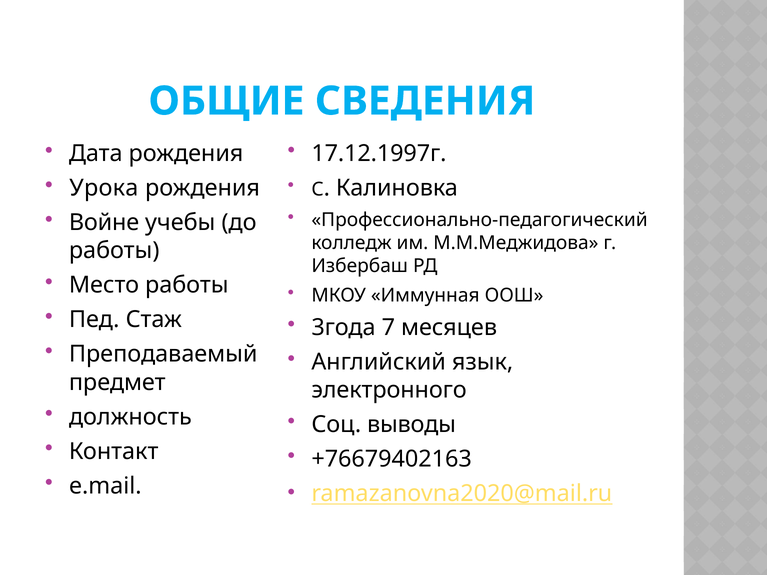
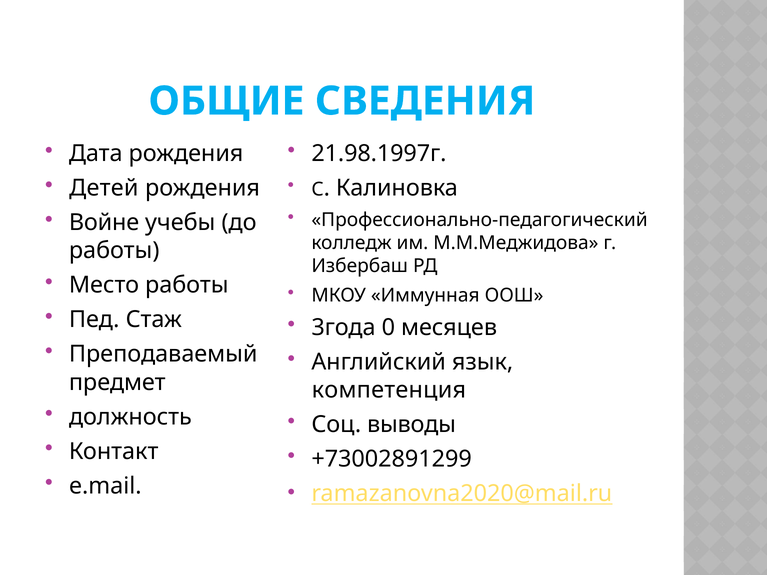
17.12.1997г: 17.12.1997г -> 21.98.1997г
Урока: Урока -> Детей
7: 7 -> 0
электронного: электронного -> компетенция
+76679402163: +76679402163 -> +73002891299
